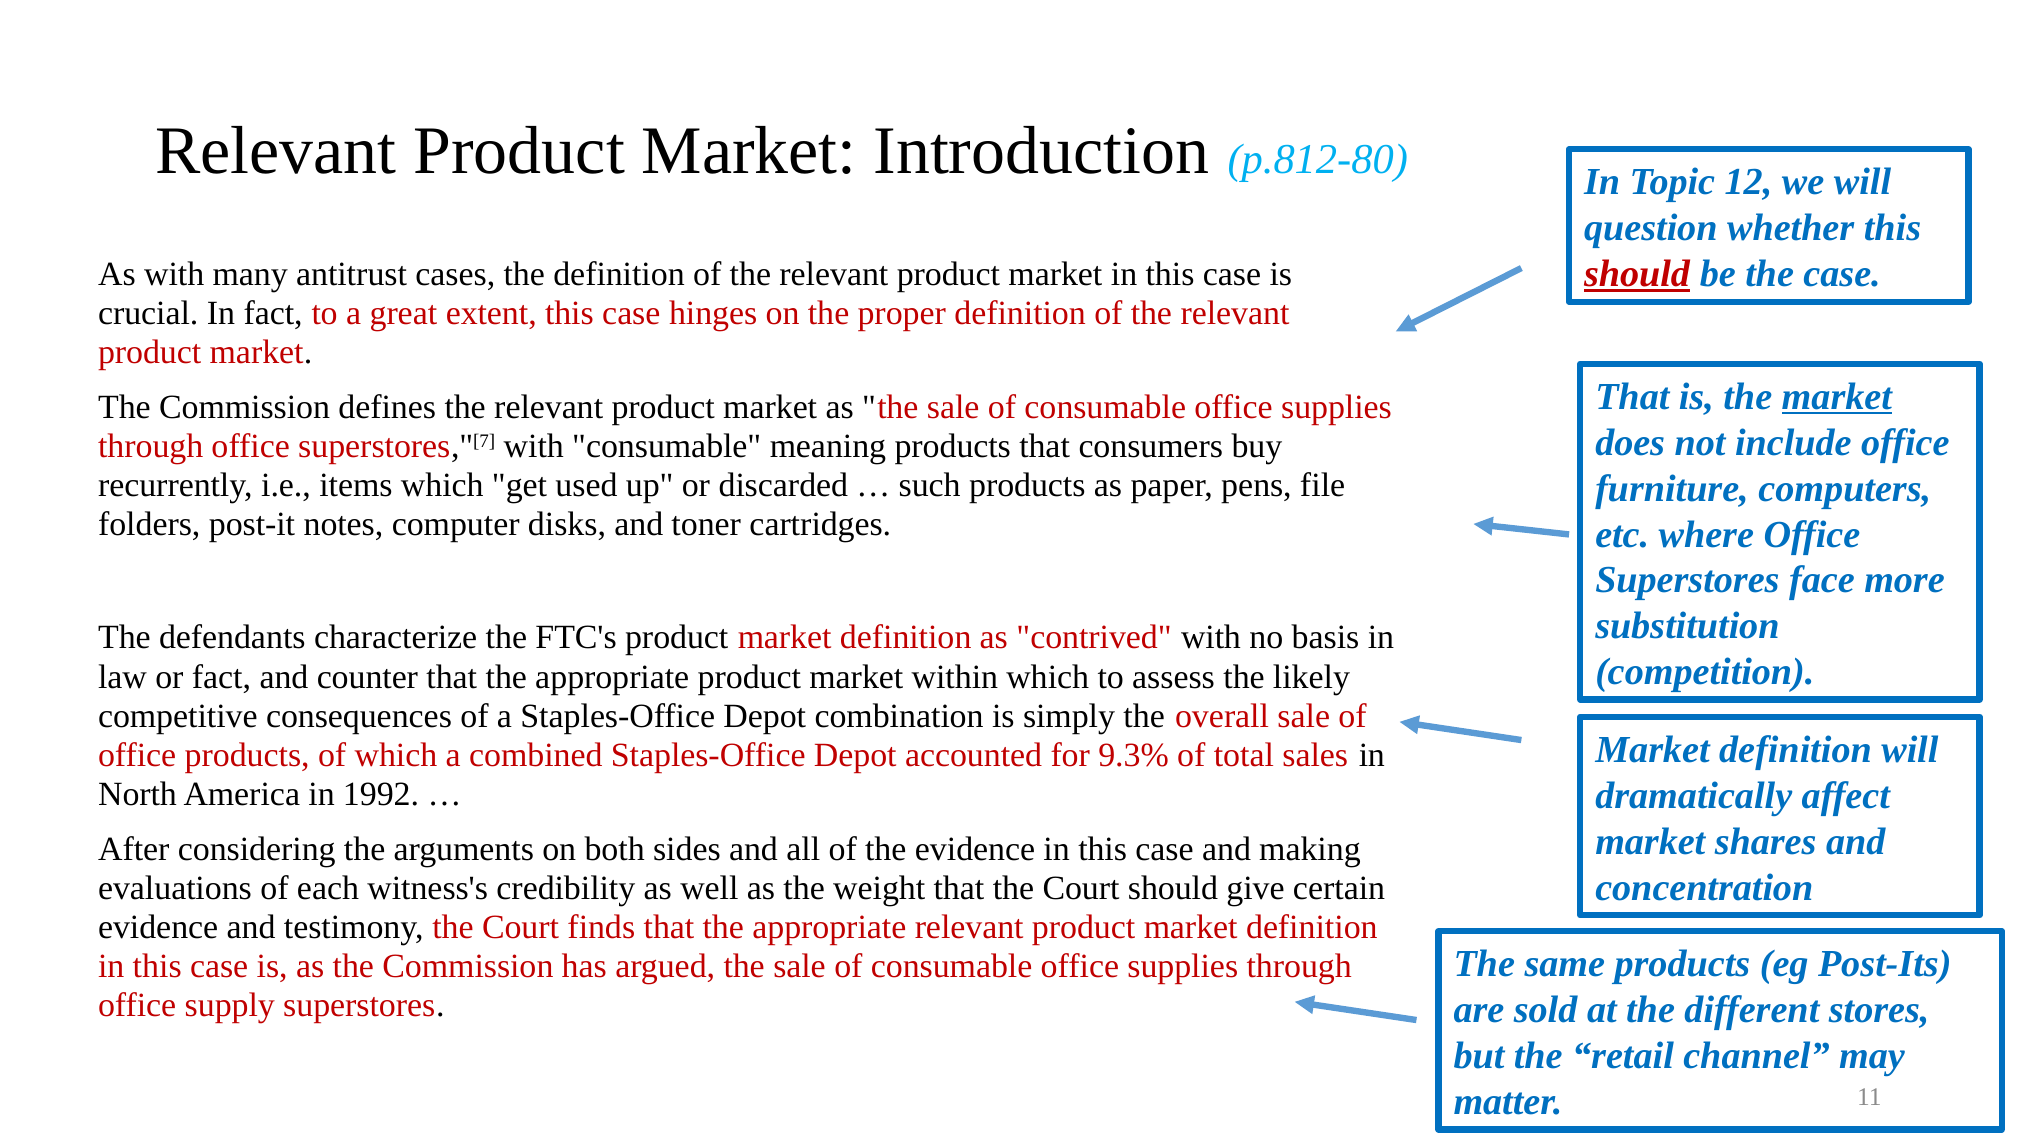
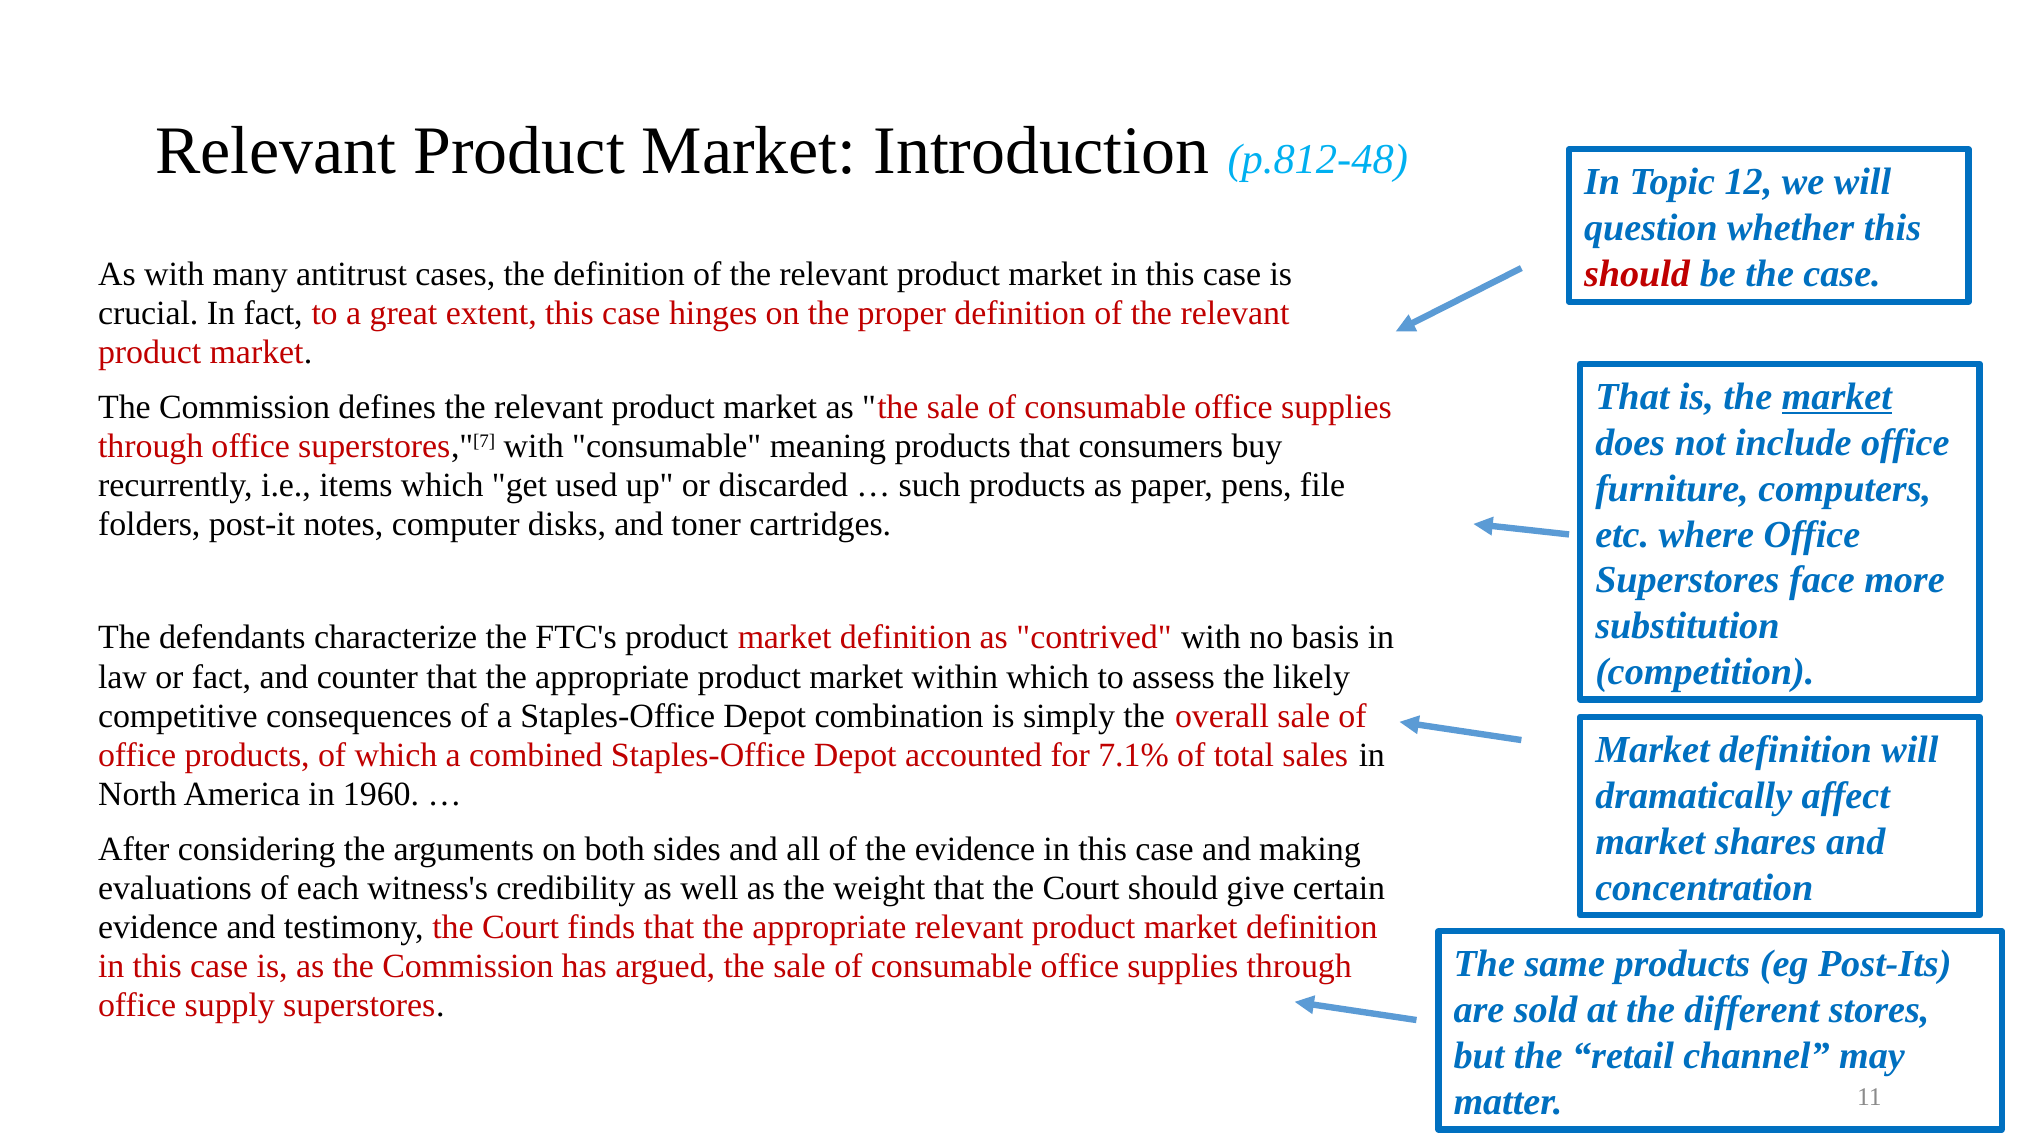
p.812-80: p.812-80 -> p.812-48
should at (1637, 274) underline: present -> none
9.3%: 9.3% -> 7.1%
1992: 1992 -> 1960
